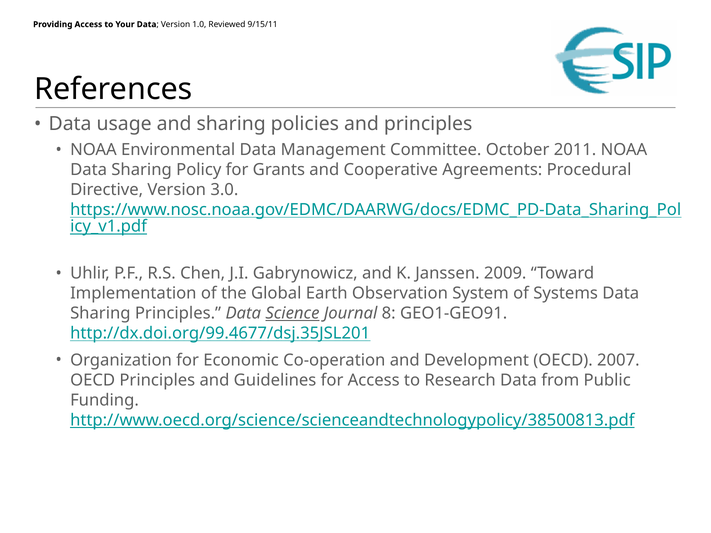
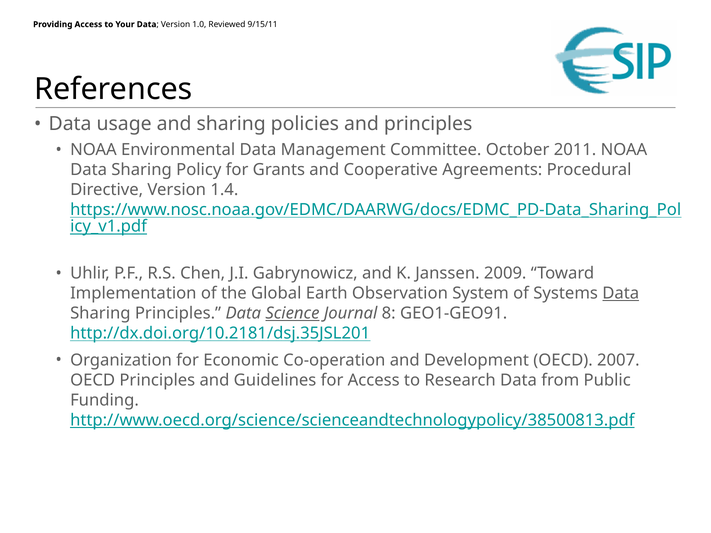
3.0: 3.0 -> 1.4
Data at (621, 293) underline: none -> present
http://dx.doi.org/99.4677/dsj.35JSL201: http://dx.doi.org/99.4677/dsj.35JSL201 -> http://dx.doi.org/10.2181/dsj.35JSL201
